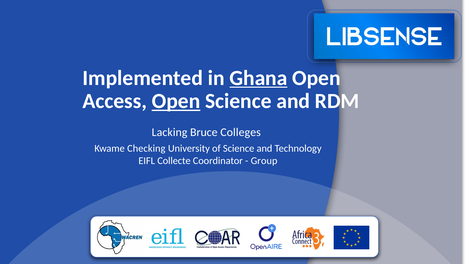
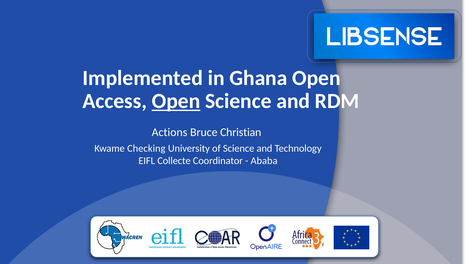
Ghana underline: present -> none
Lacking: Lacking -> Actions
Colleges: Colleges -> Christian
Group: Group -> Ababa
